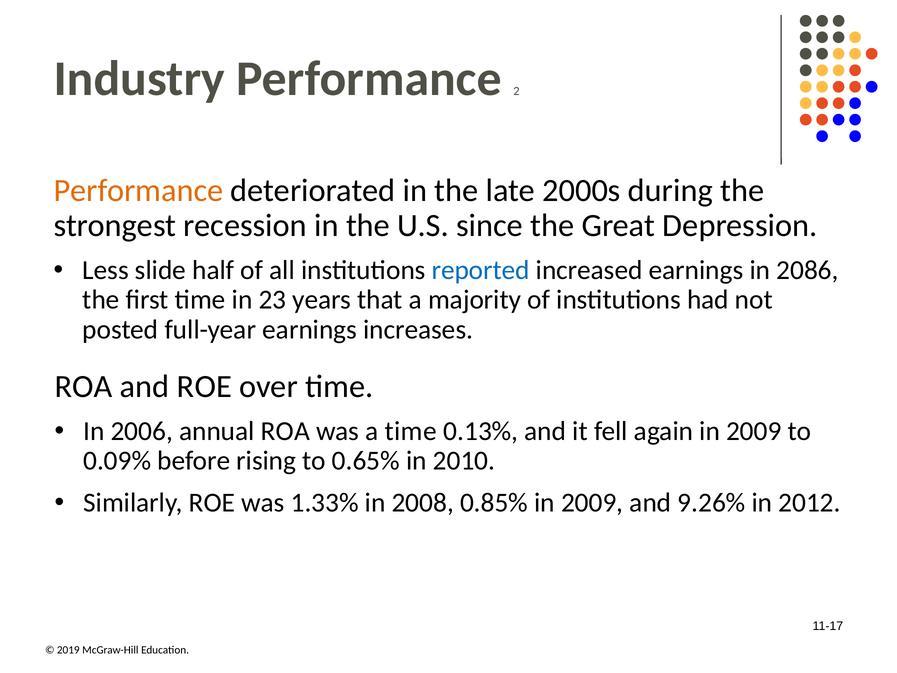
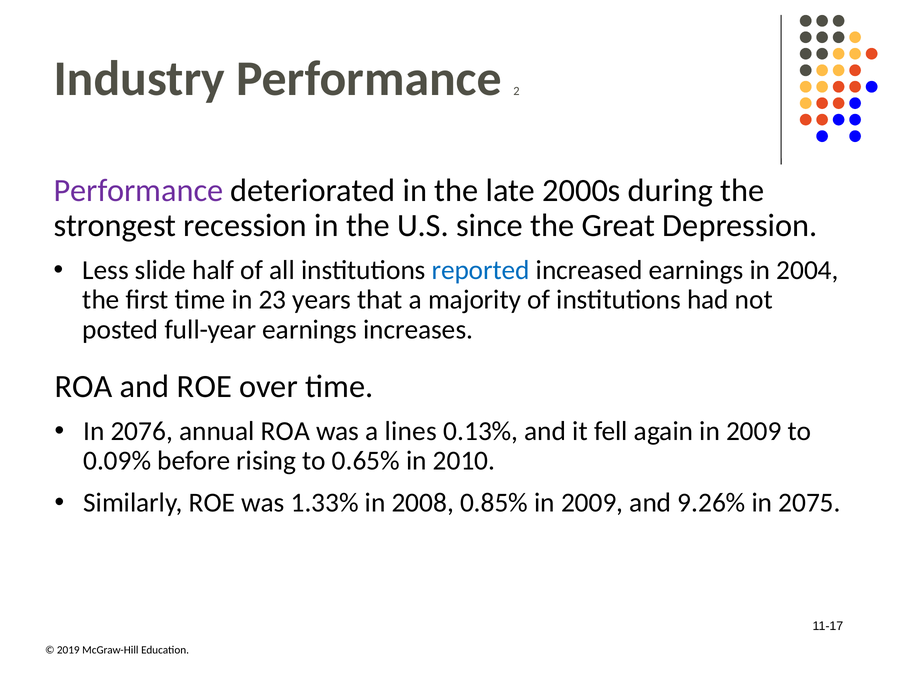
Performance at (139, 190) colour: orange -> purple
2086: 2086 -> 2004
2006: 2006 -> 2076
a time: time -> lines
2012: 2012 -> 2075
